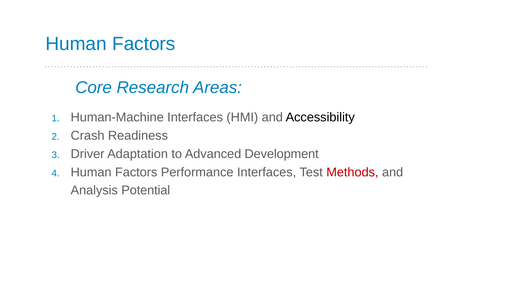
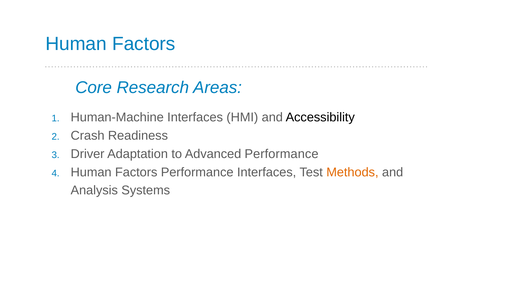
Advanced Development: Development -> Performance
Methods colour: red -> orange
Potential: Potential -> Systems
